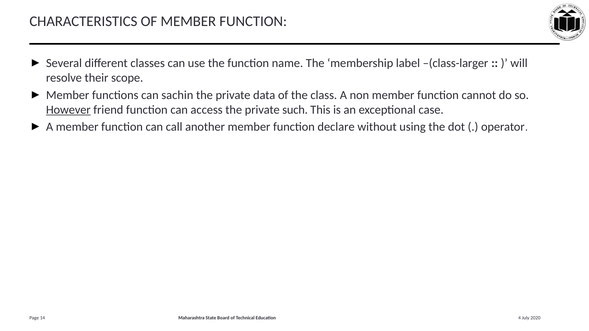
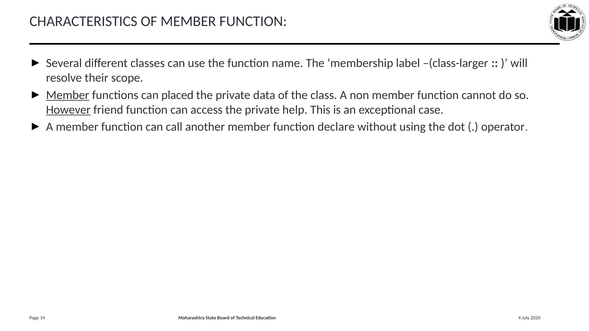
Member at (68, 95) underline: none -> present
sachin: sachin -> placed
such: such -> help
